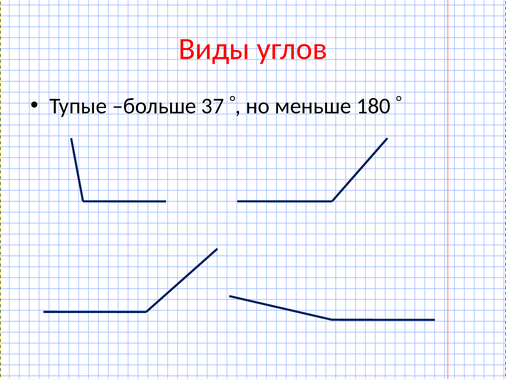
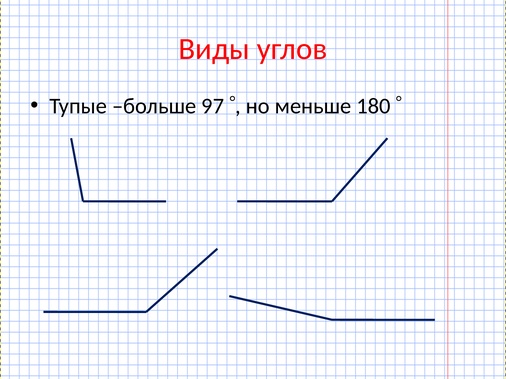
37: 37 -> 97
